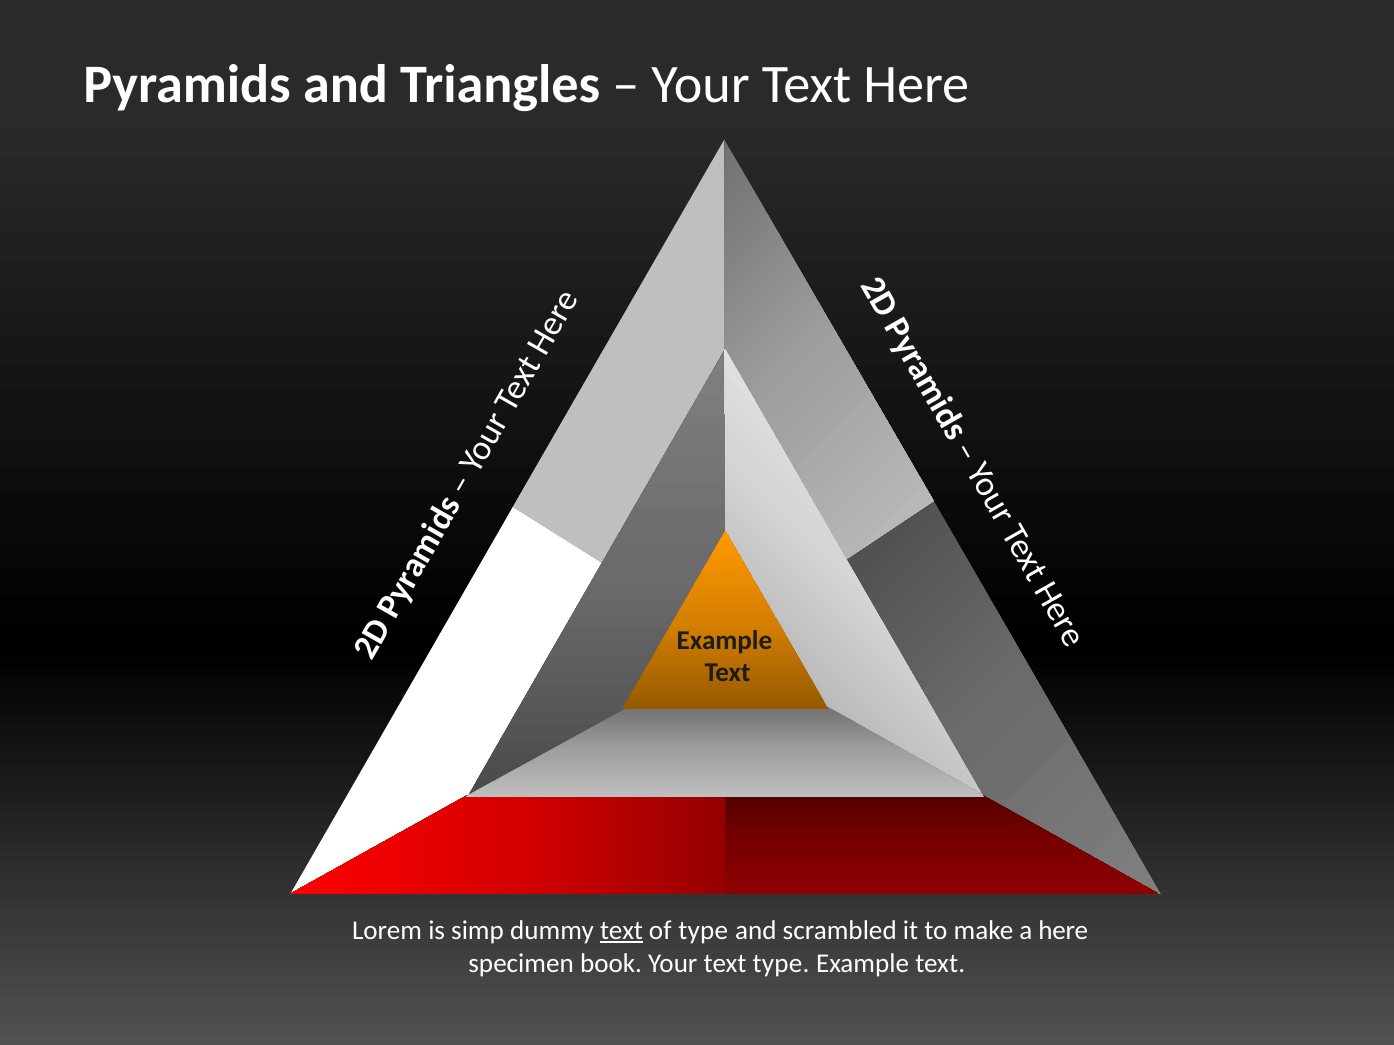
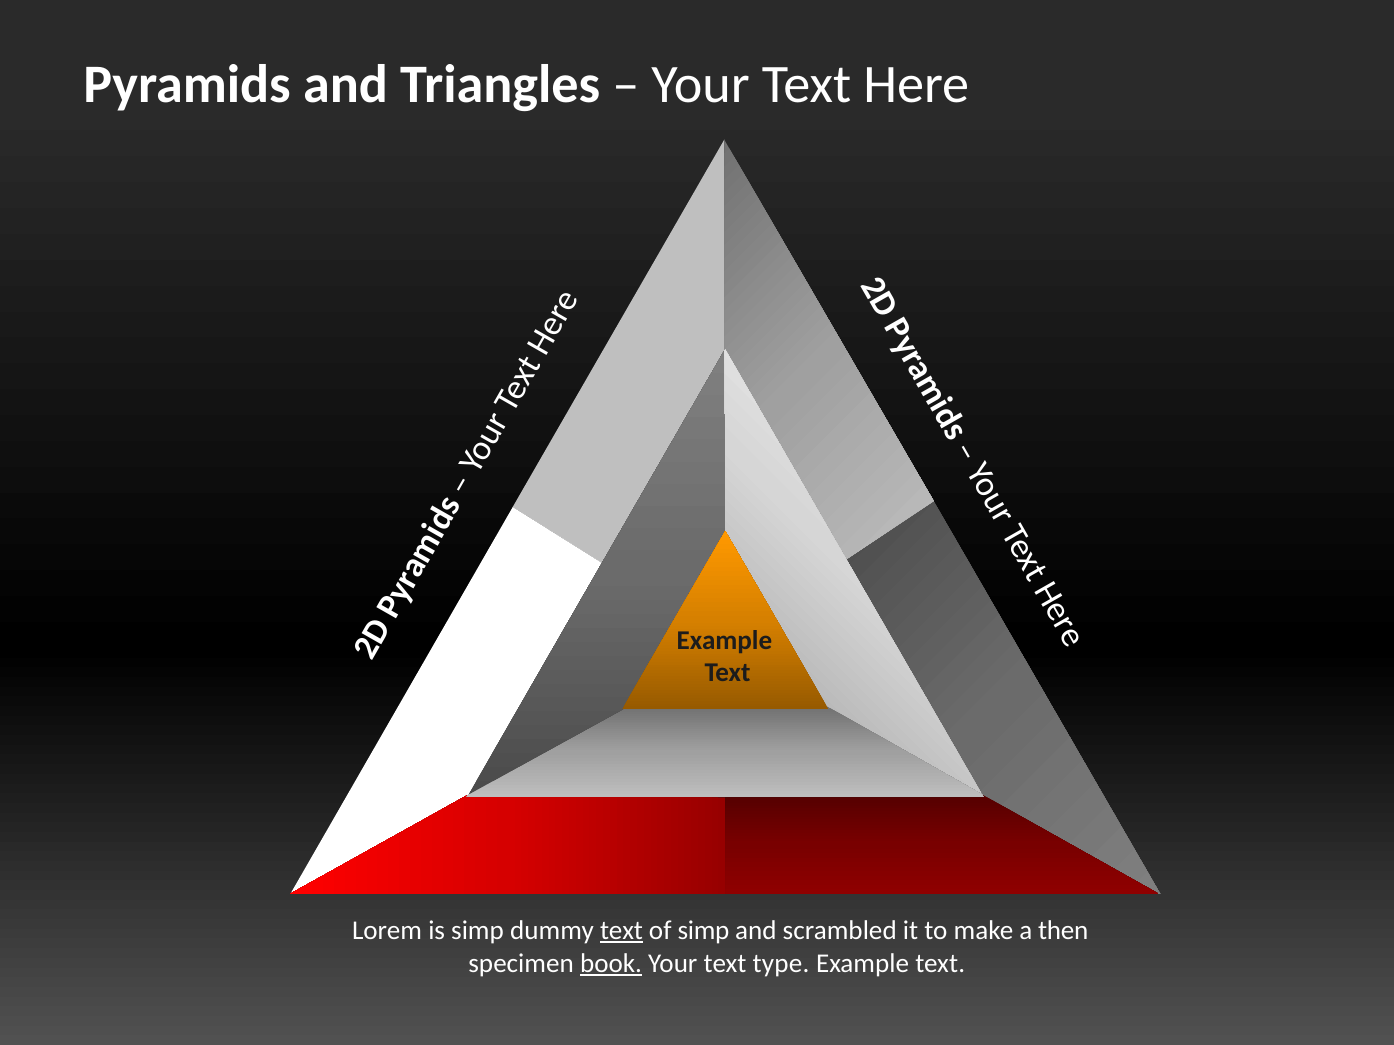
of type: type -> simp
a here: here -> then
book underline: none -> present
